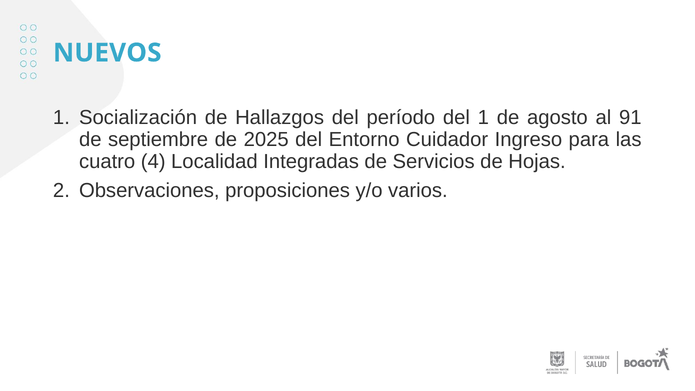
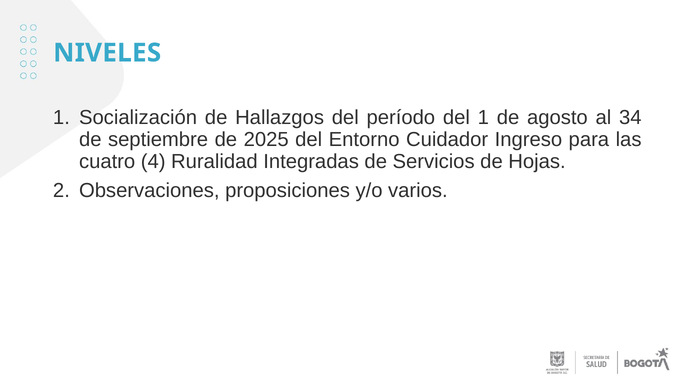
NUEVOS: NUEVOS -> NIVELES
91: 91 -> 34
Localidad: Localidad -> Ruralidad
